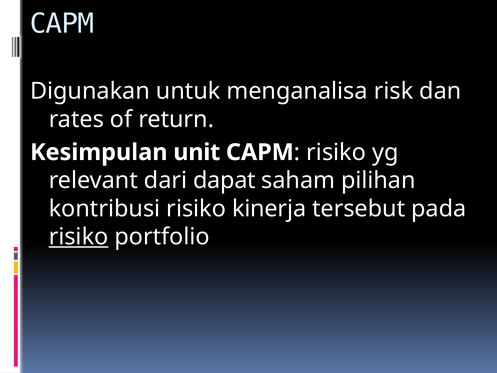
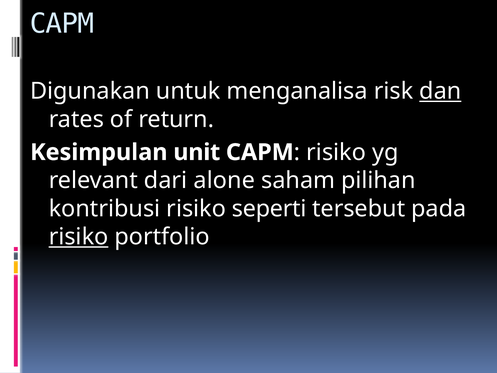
dan underline: none -> present
dapat: dapat -> alone
kinerja: kinerja -> seperti
